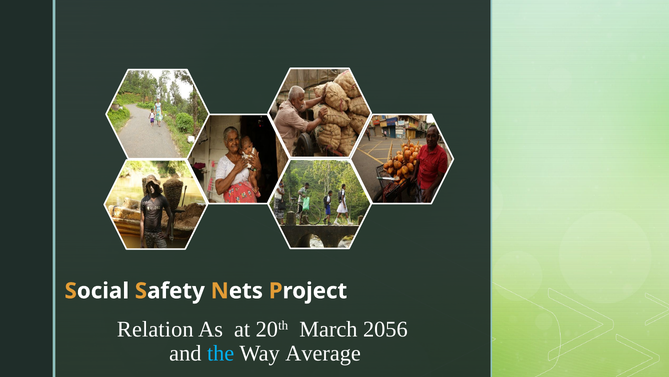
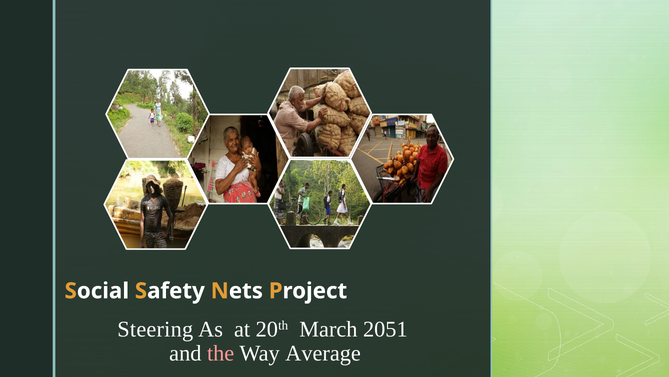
Relation: Relation -> Steering
2056: 2056 -> 2051
the colour: light blue -> pink
